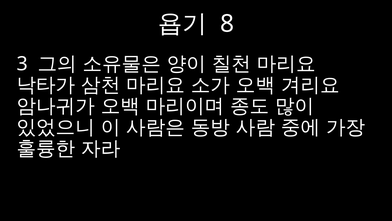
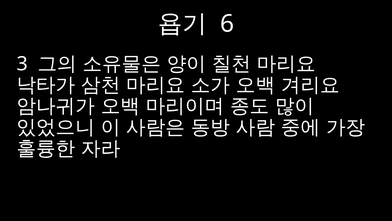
8: 8 -> 6
